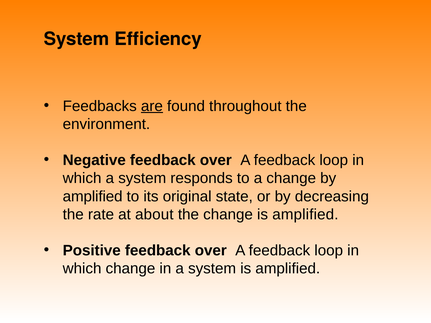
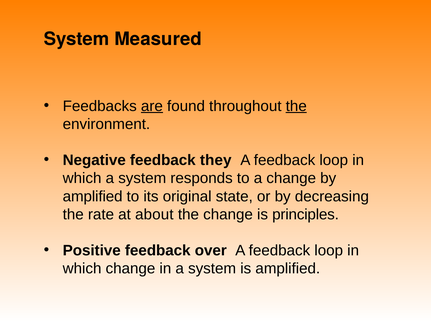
Efficiency: Efficiency -> Measured
the at (296, 106) underline: none -> present
Negative feedback over: over -> they
change is amplified: amplified -> principles
